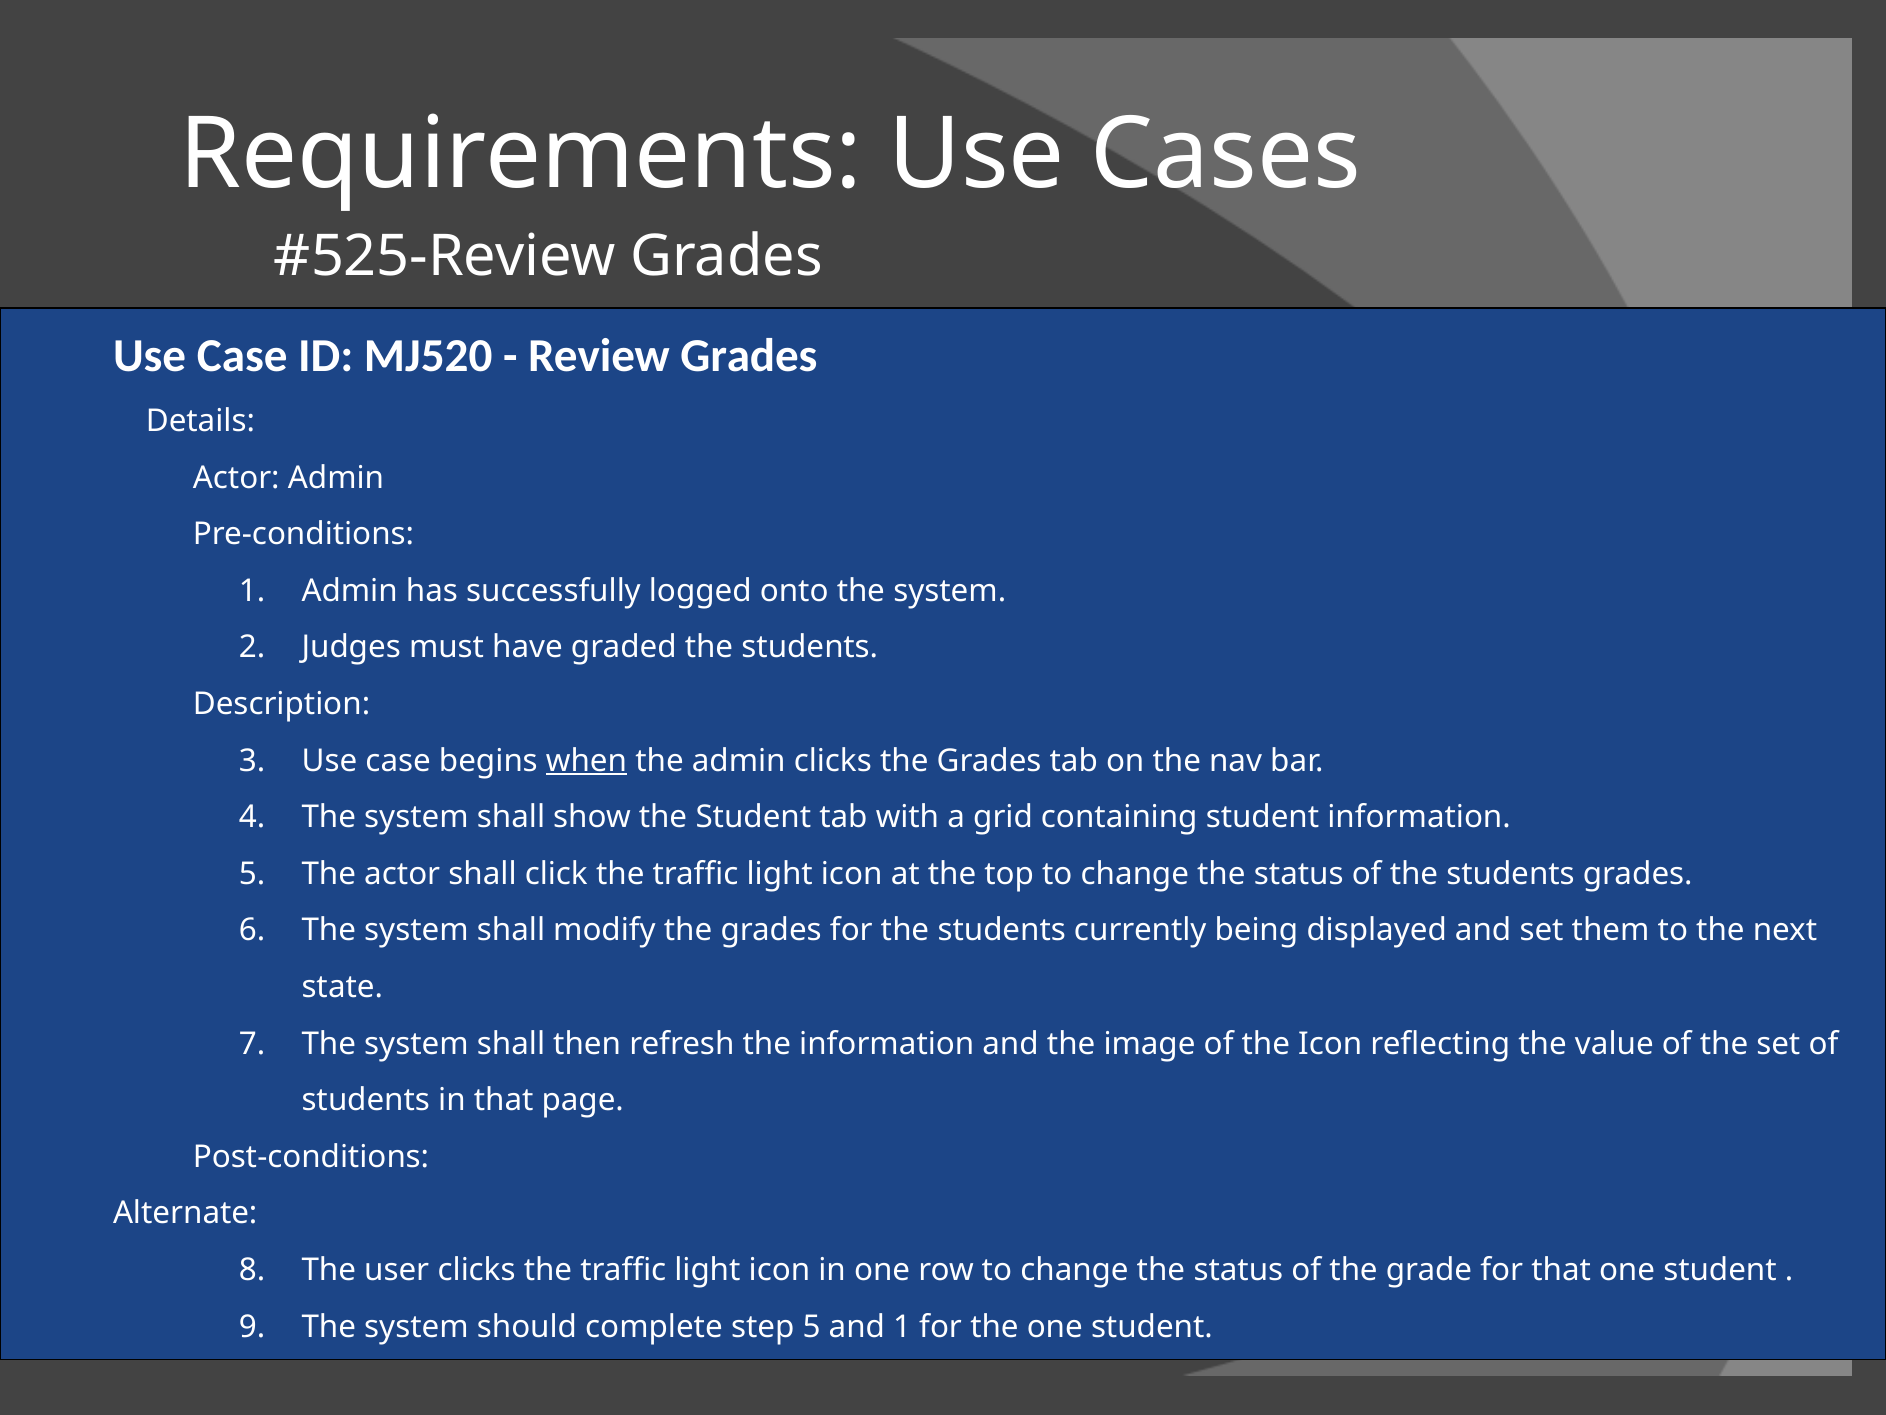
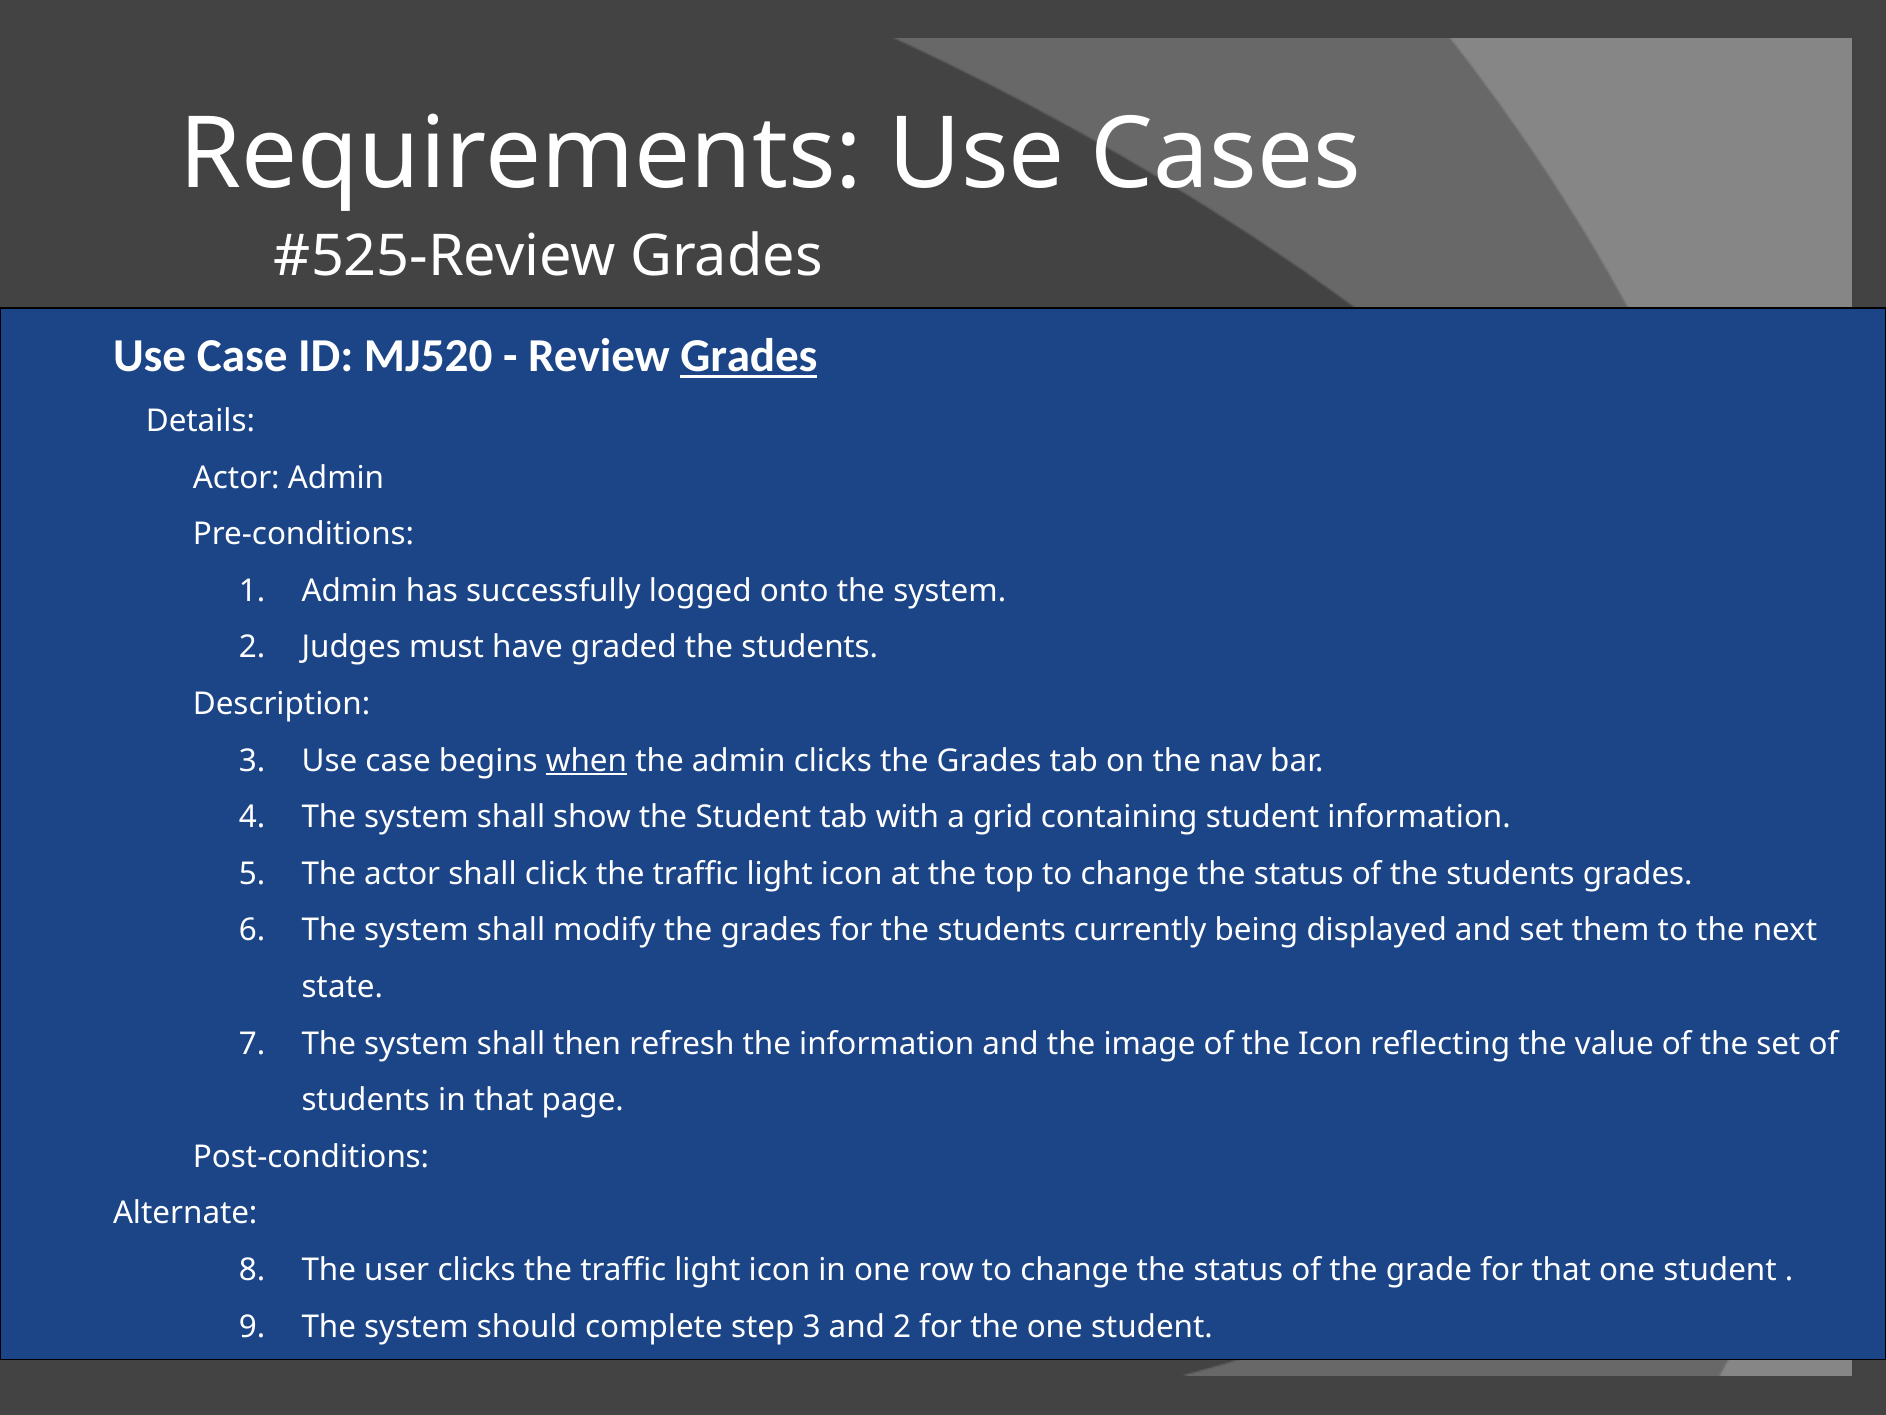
Grades at (749, 356) underline: none -> present
step 5: 5 -> 3
and 1: 1 -> 2
